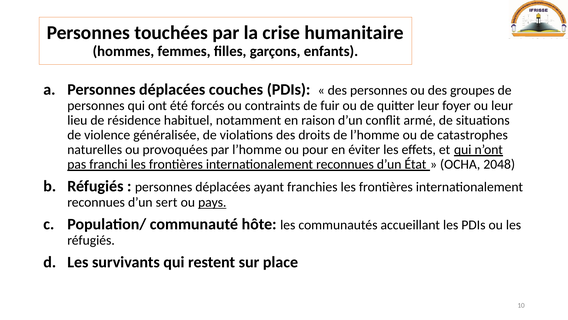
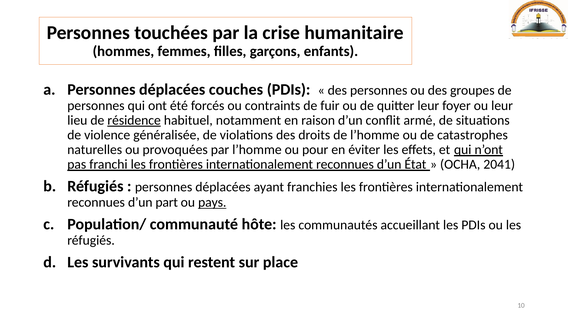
résidence underline: none -> present
2048: 2048 -> 2041
sert: sert -> part
